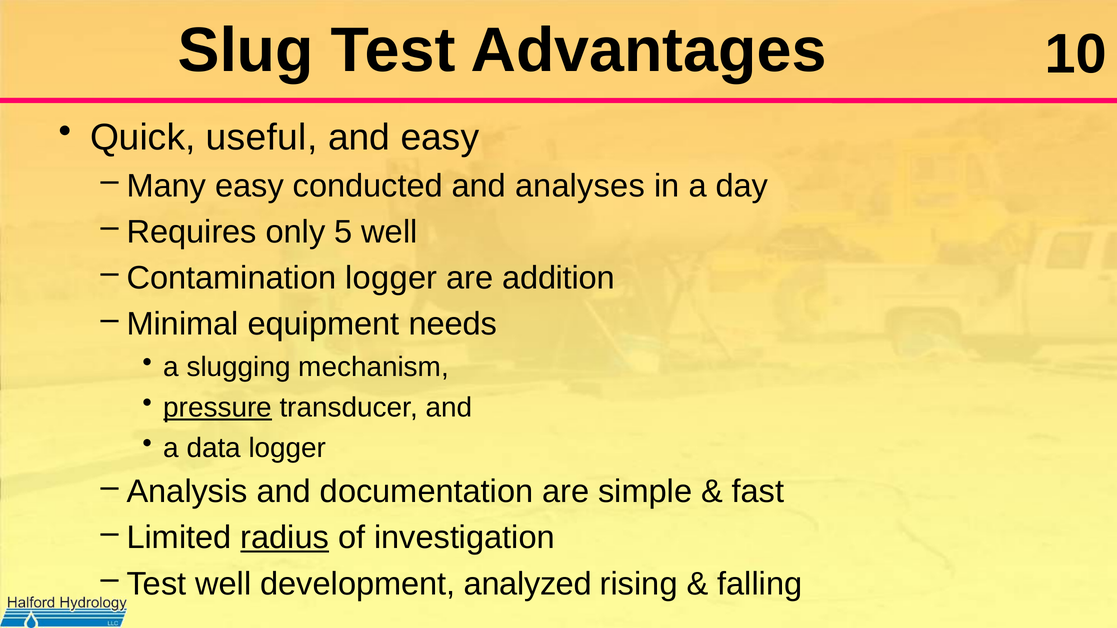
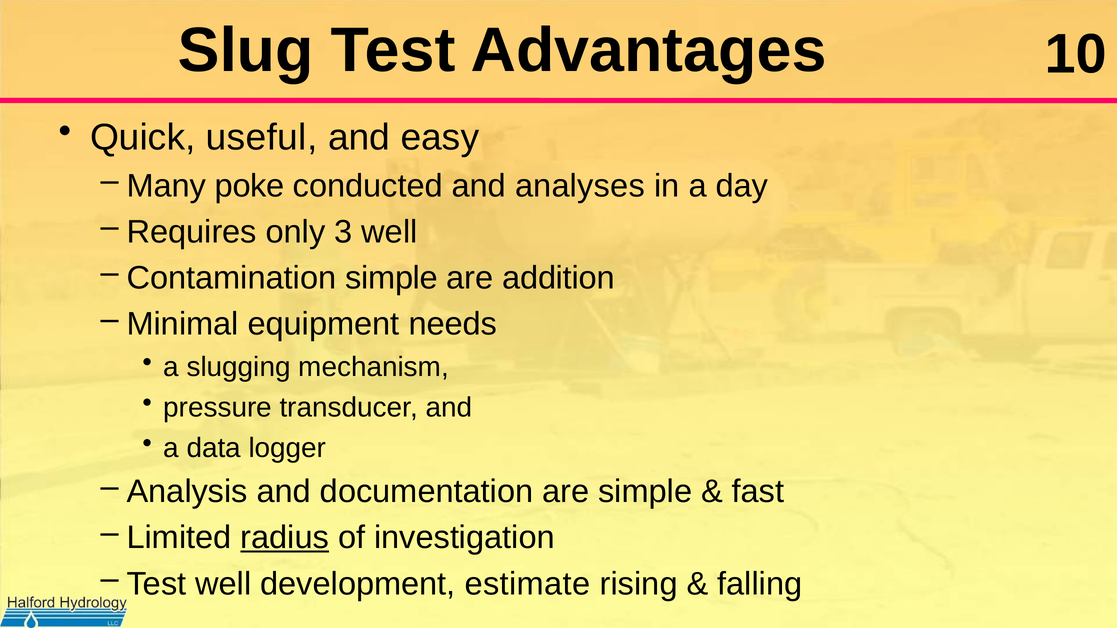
Many easy: easy -> poke
5: 5 -> 3
Contamination logger: logger -> simple
pressure underline: present -> none
analyzed: analyzed -> estimate
